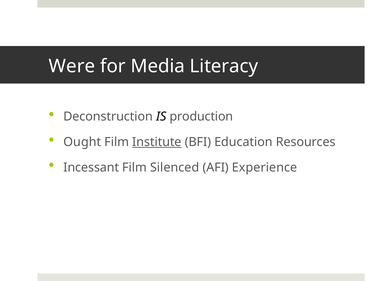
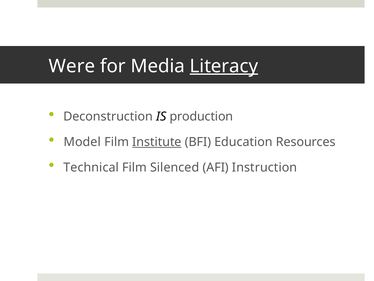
Literacy underline: none -> present
Ought: Ought -> Model
Incessant: Incessant -> Technical
Experience: Experience -> Instruction
